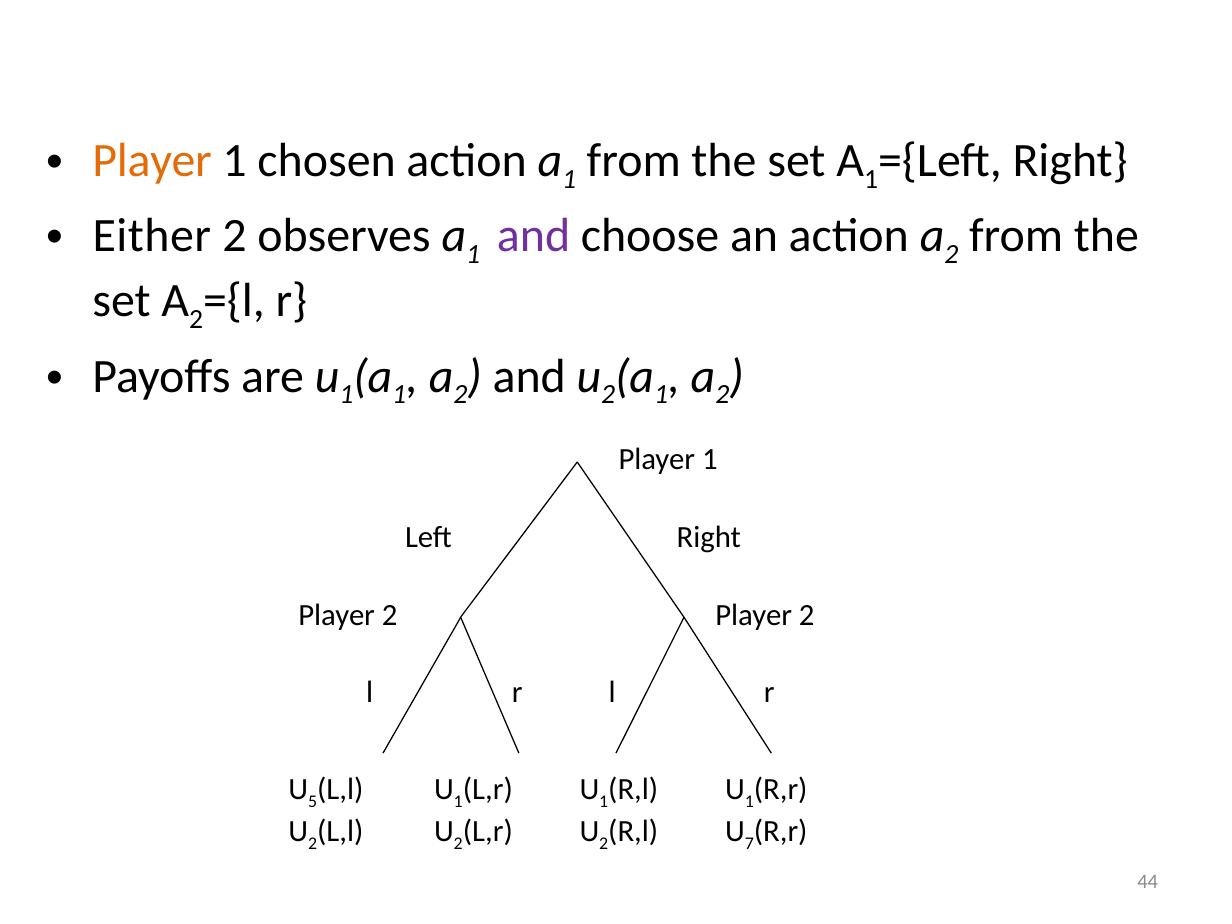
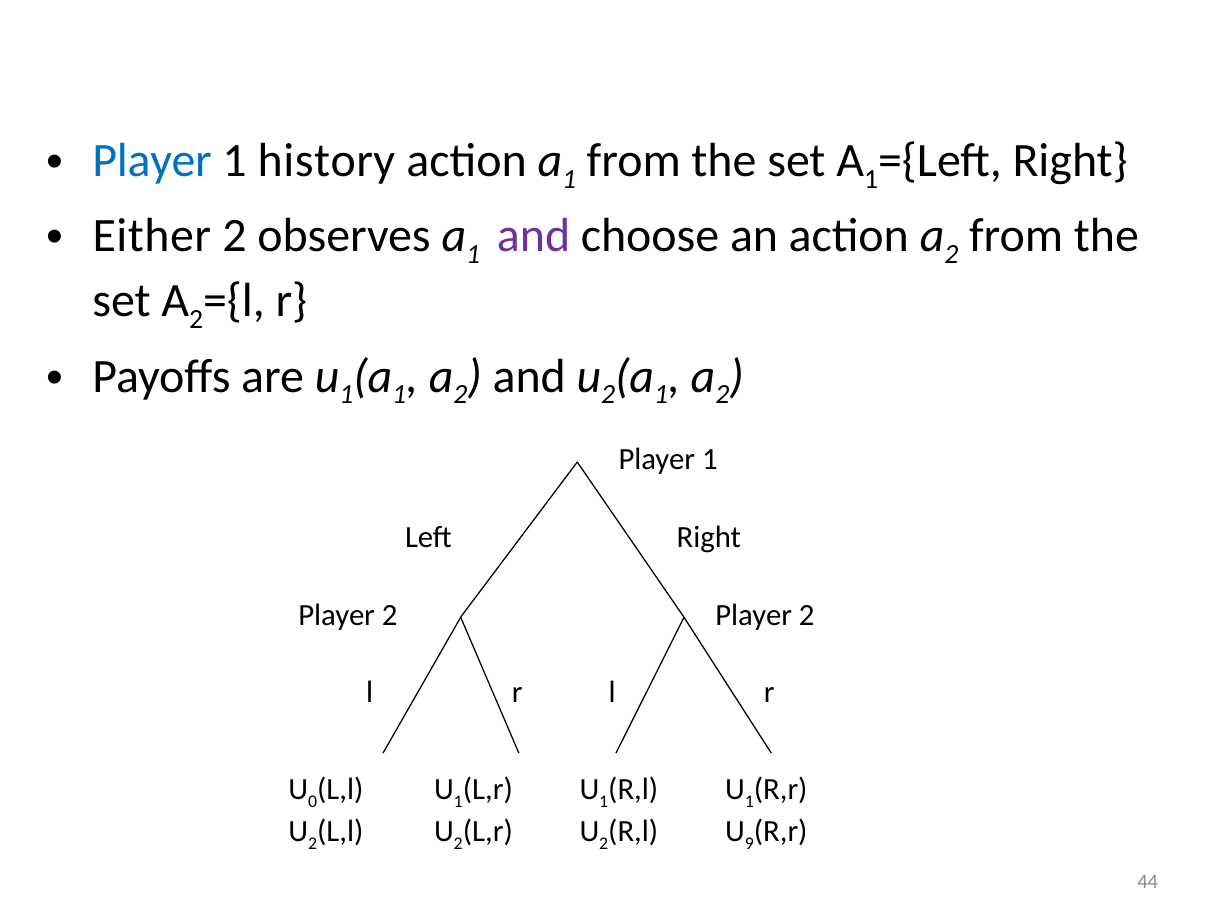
Player at (152, 161) colour: orange -> blue
chosen: chosen -> history
5: 5 -> 0
7: 7 -> 9
